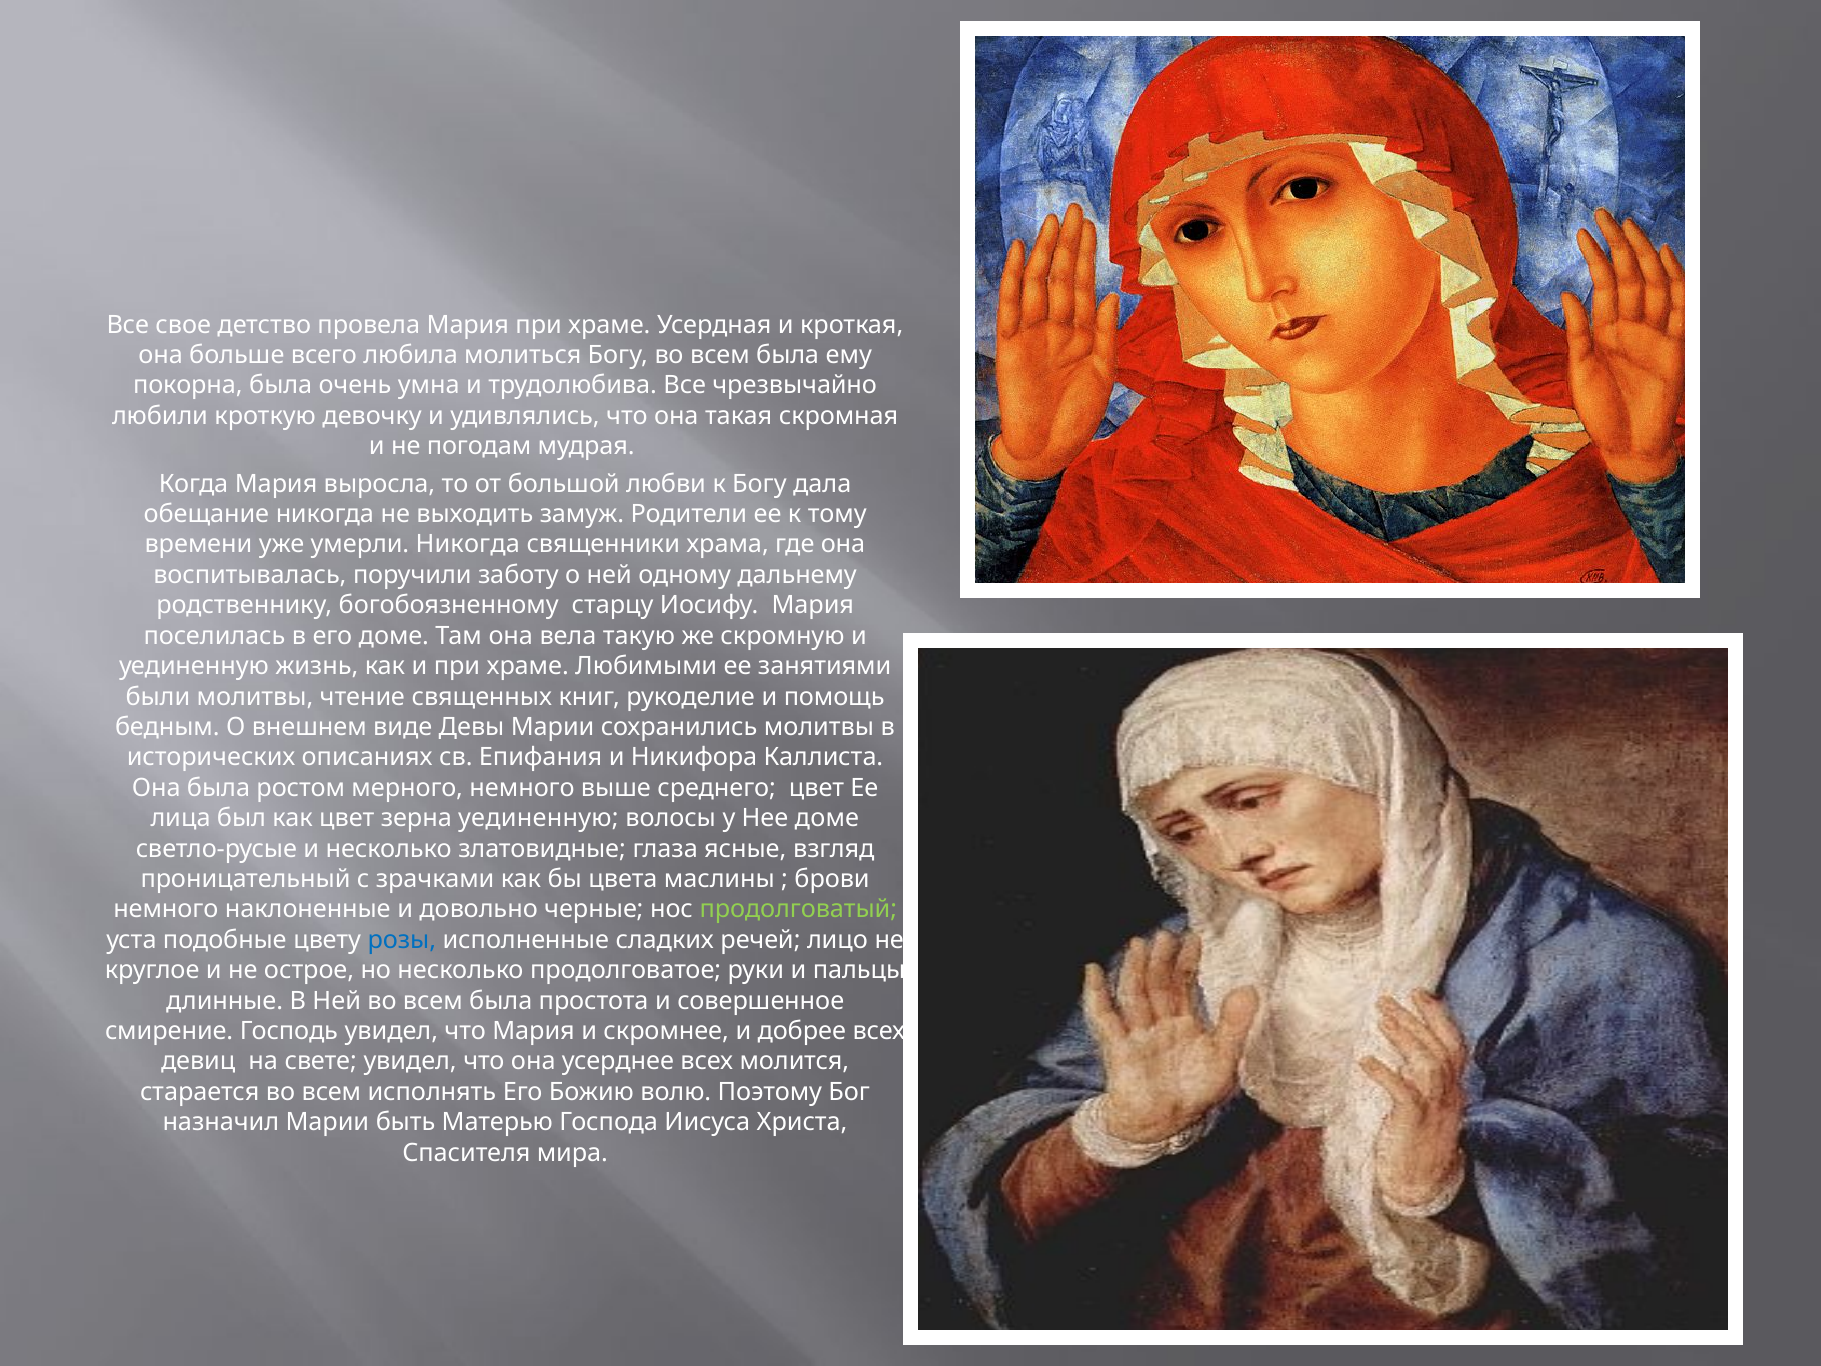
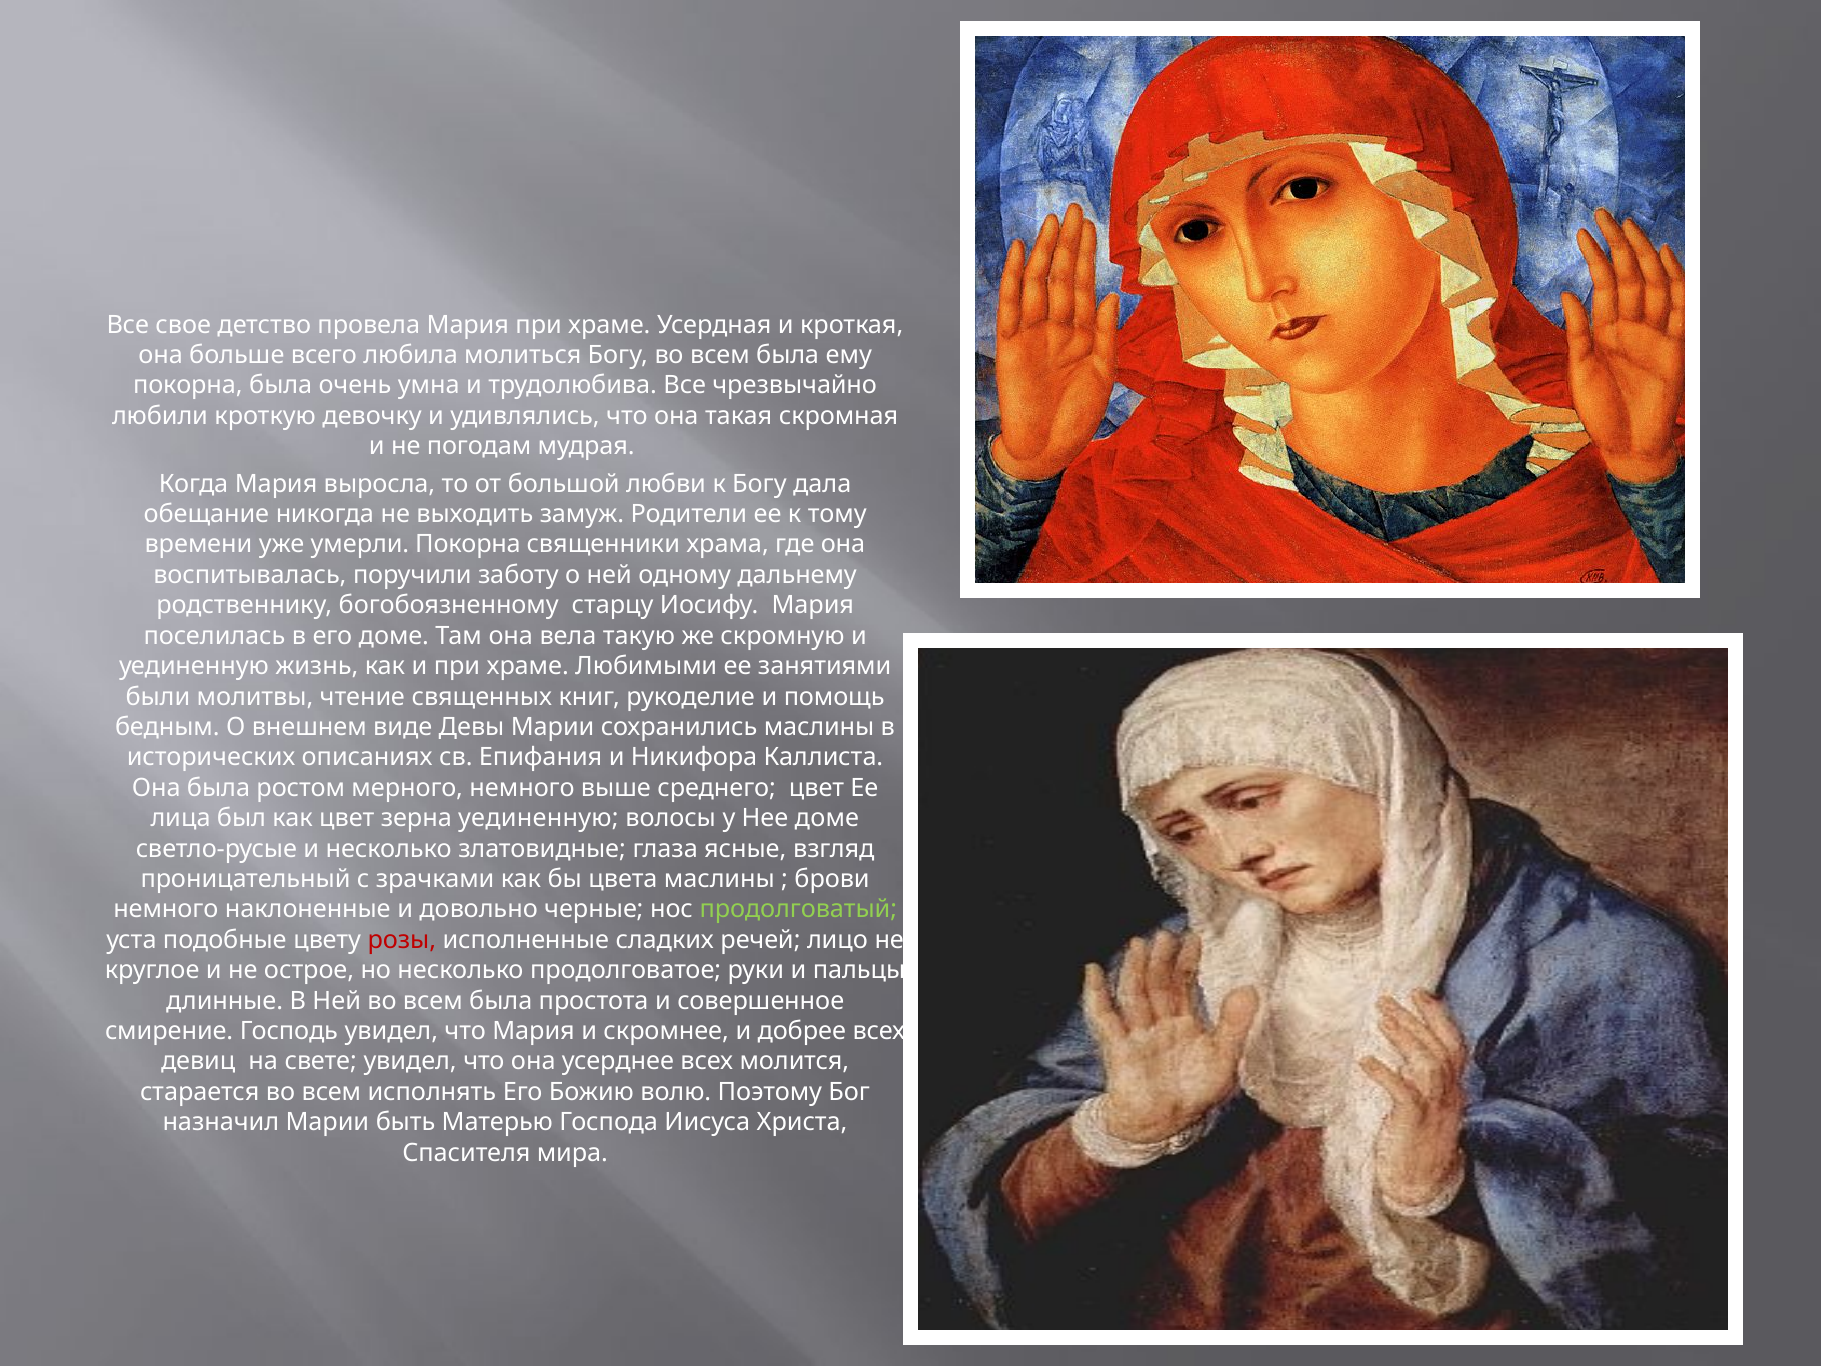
умерли Никогда: Никогда -> Покорна
сохранились молитвы: молитвы -> маслины
розы colour: blue -> red
